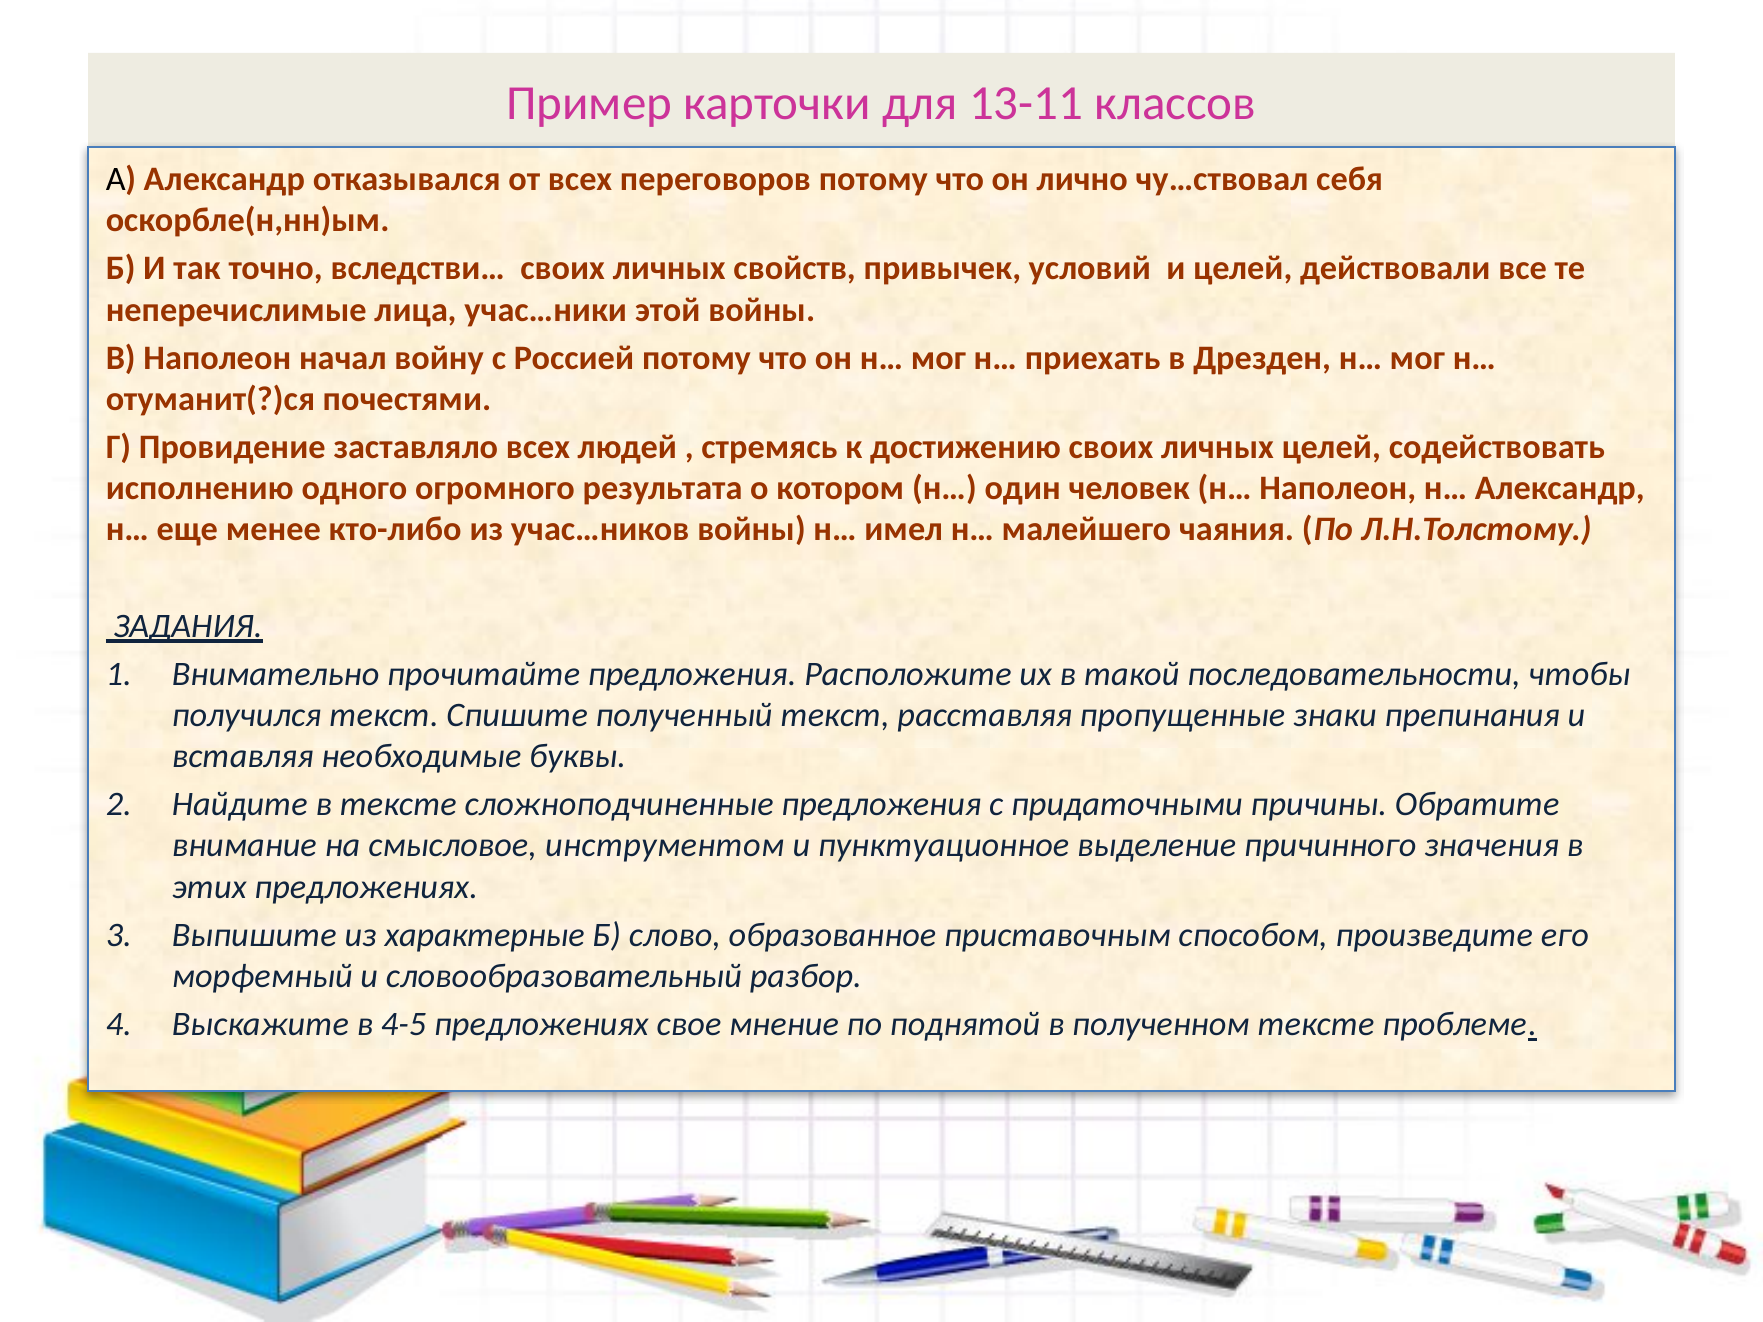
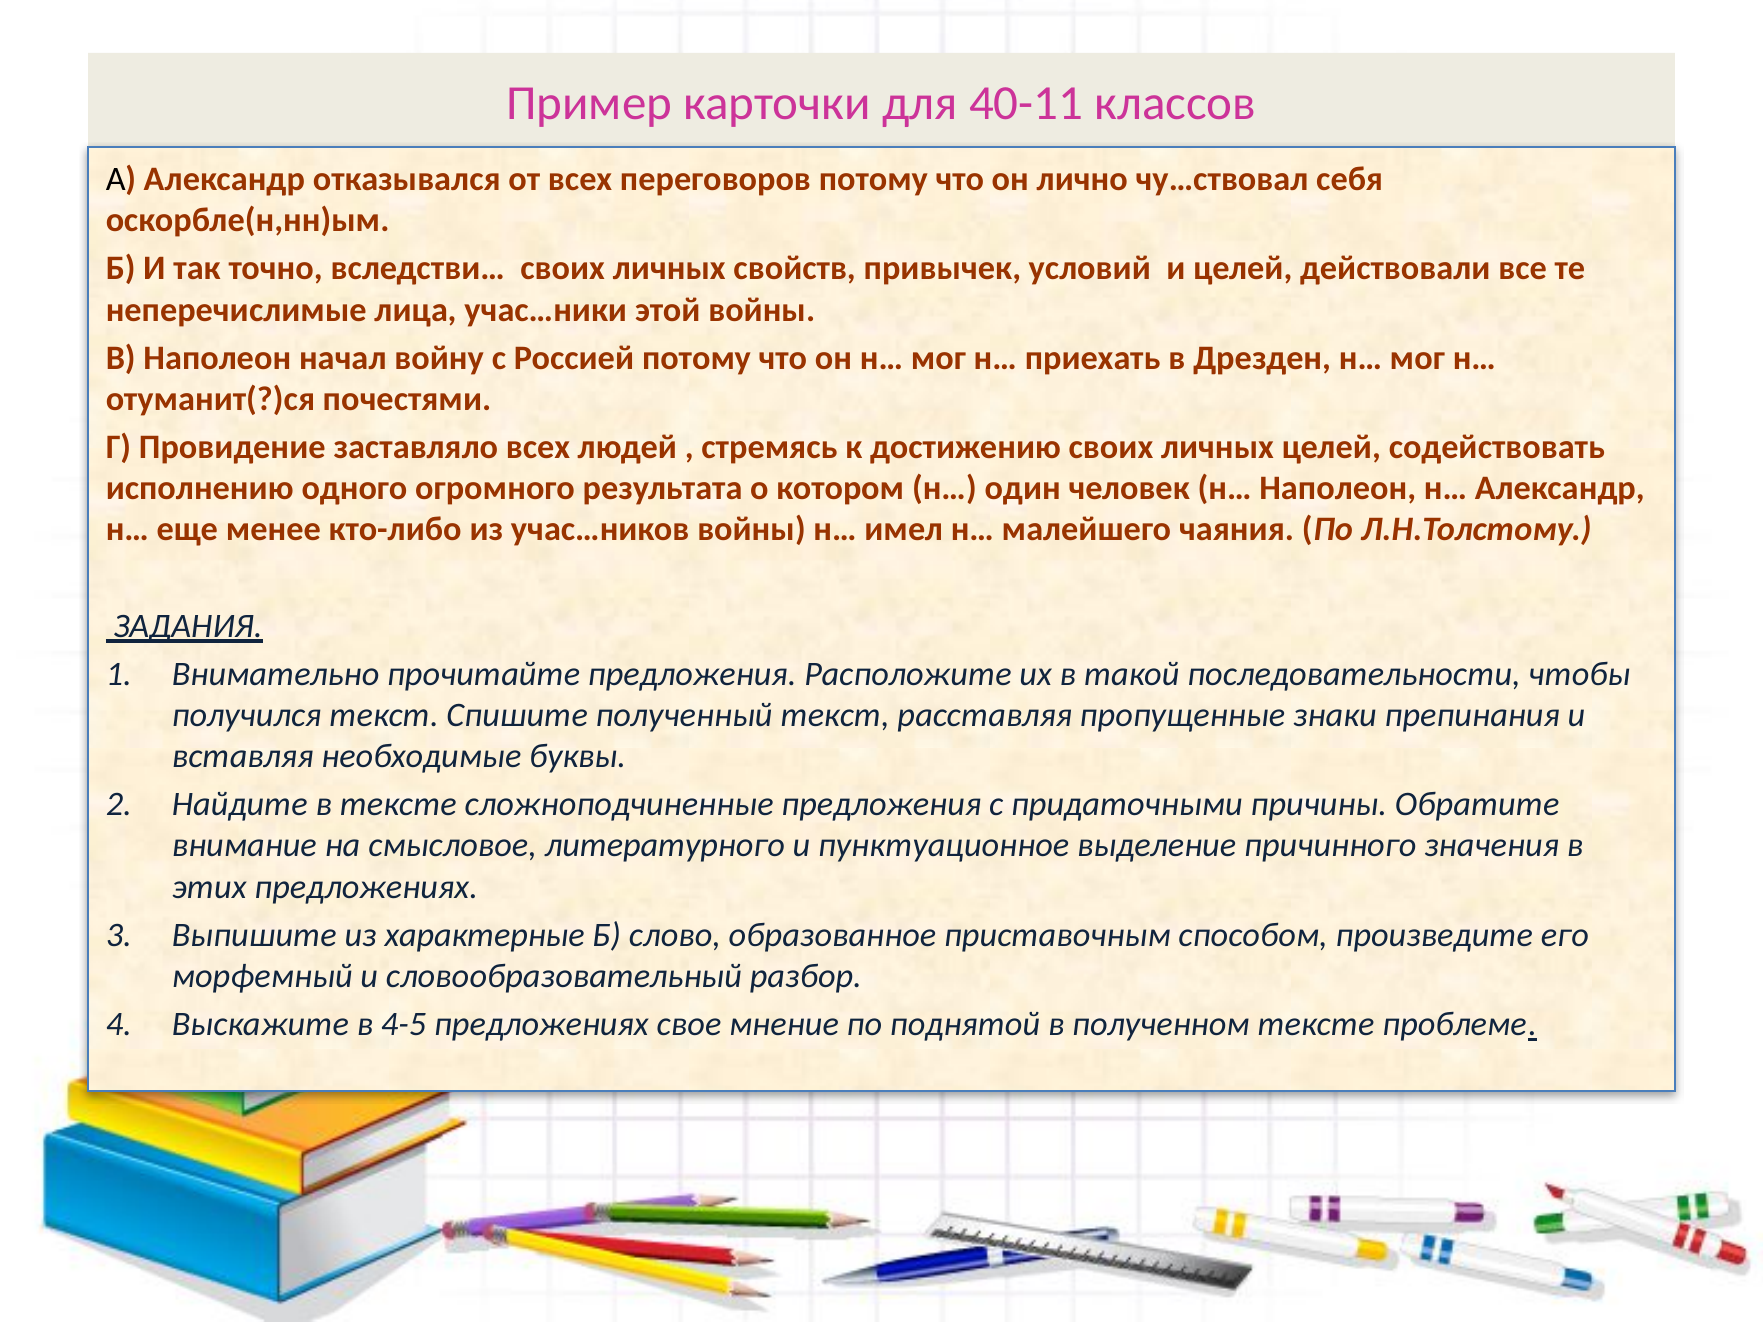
13-11: 13-11 -> 40-11
инструментом: инструментом -> литературного
